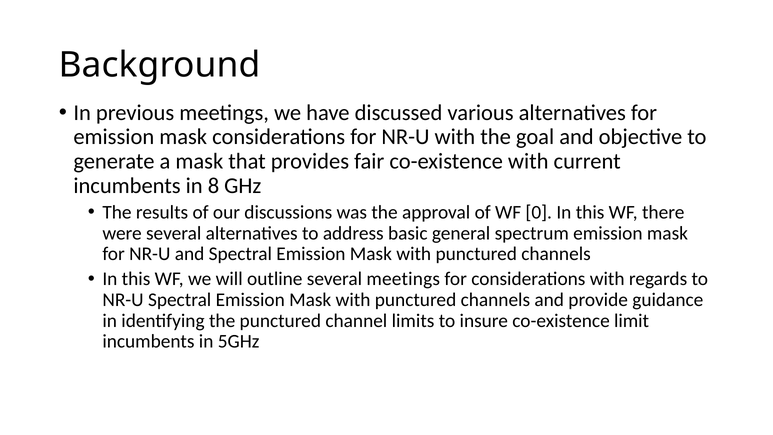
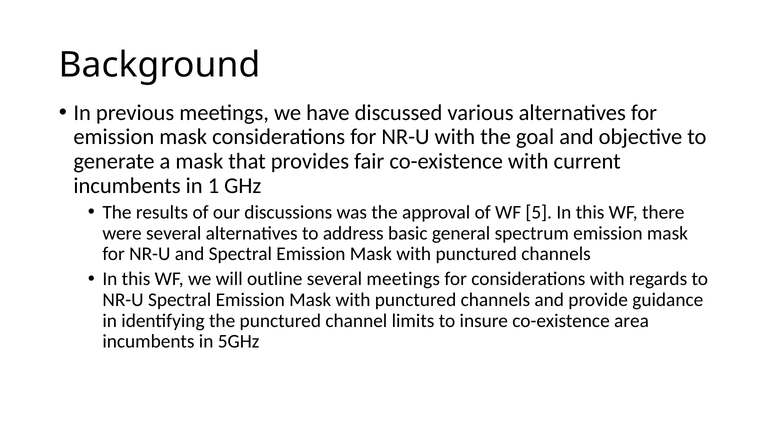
8: 8 -> 1
0: 0 -> 5
limit: limit -> area
